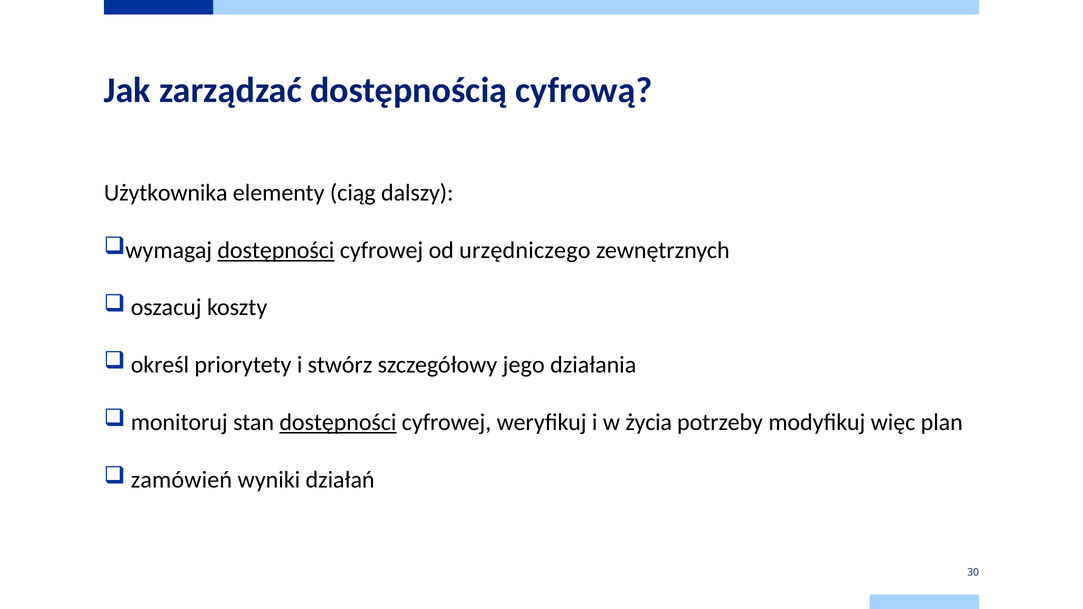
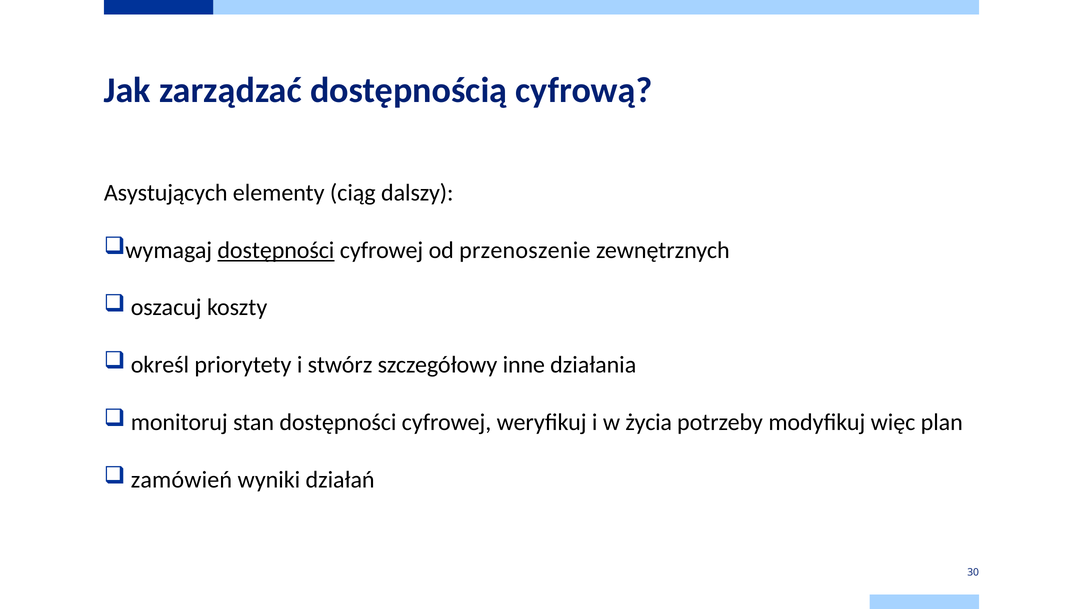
Użytkownika: Użytkownika -> Asystujących
urzędniczego: urzędniczego -> przenoszenie
jego: jego -> inne
dostępności at (338, 422) underline: present -> none
